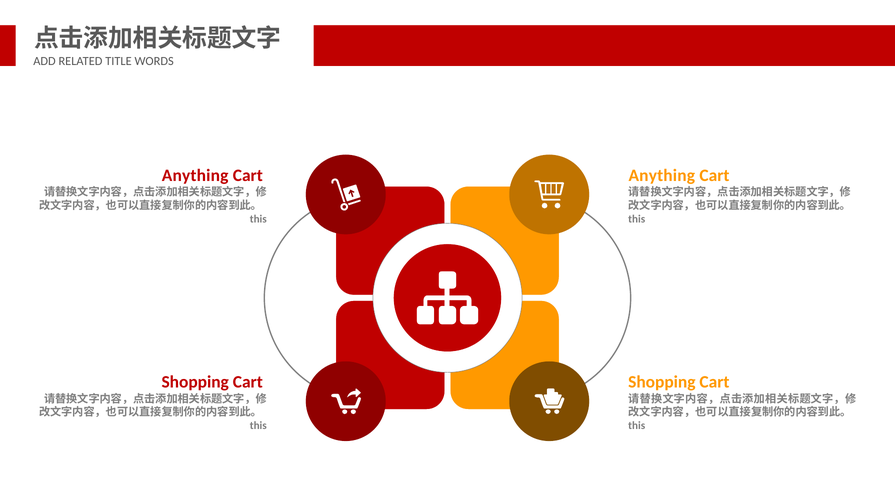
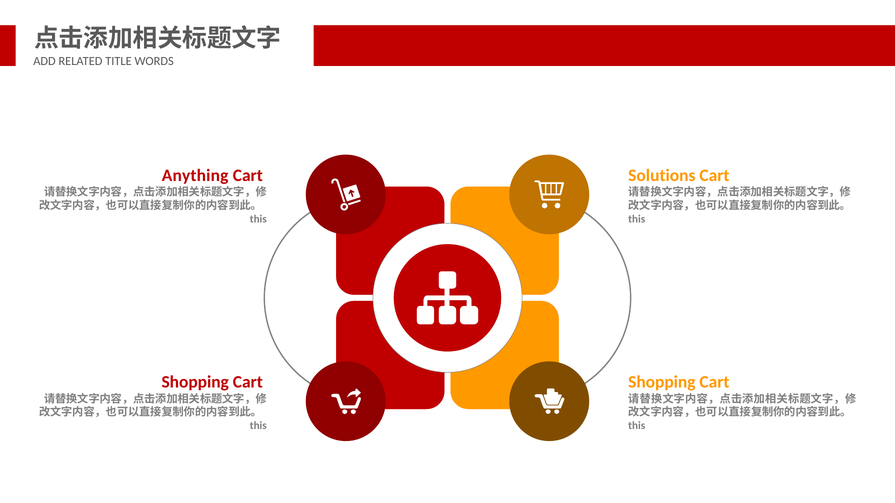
Anything at (662, 176): Anything -> Solutions
